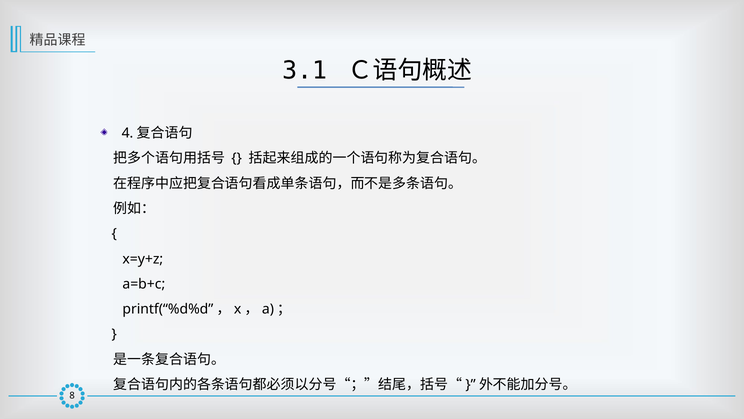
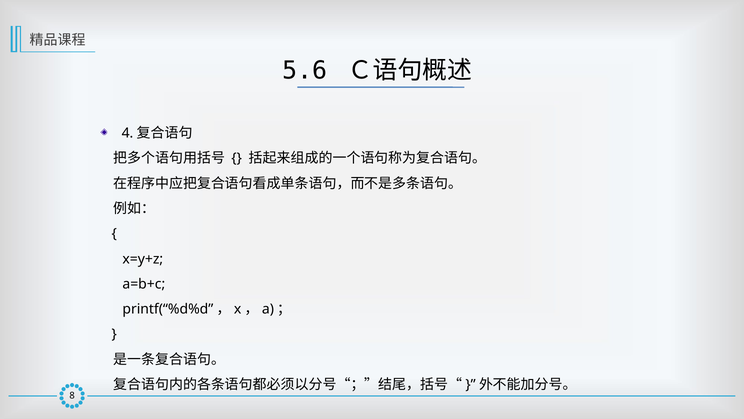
3.1: 3.1 -> 5.6
